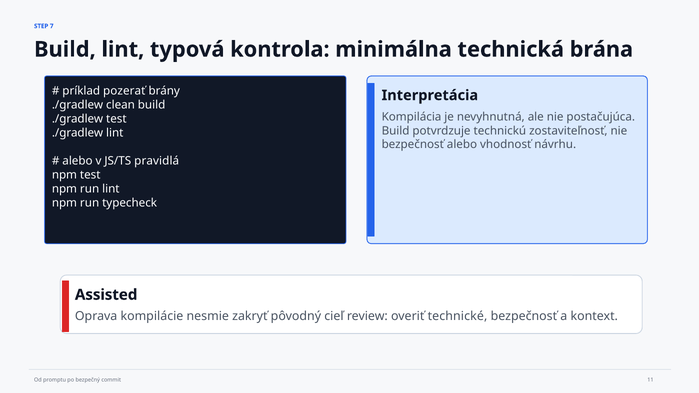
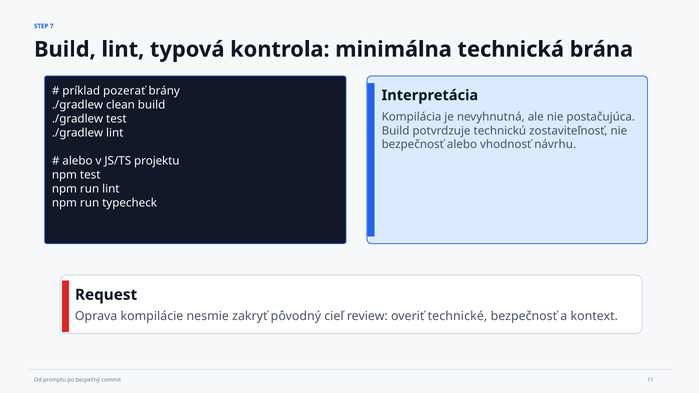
pravidlá: pravidlá -> projektu
Assisted: Assisted -> Request
